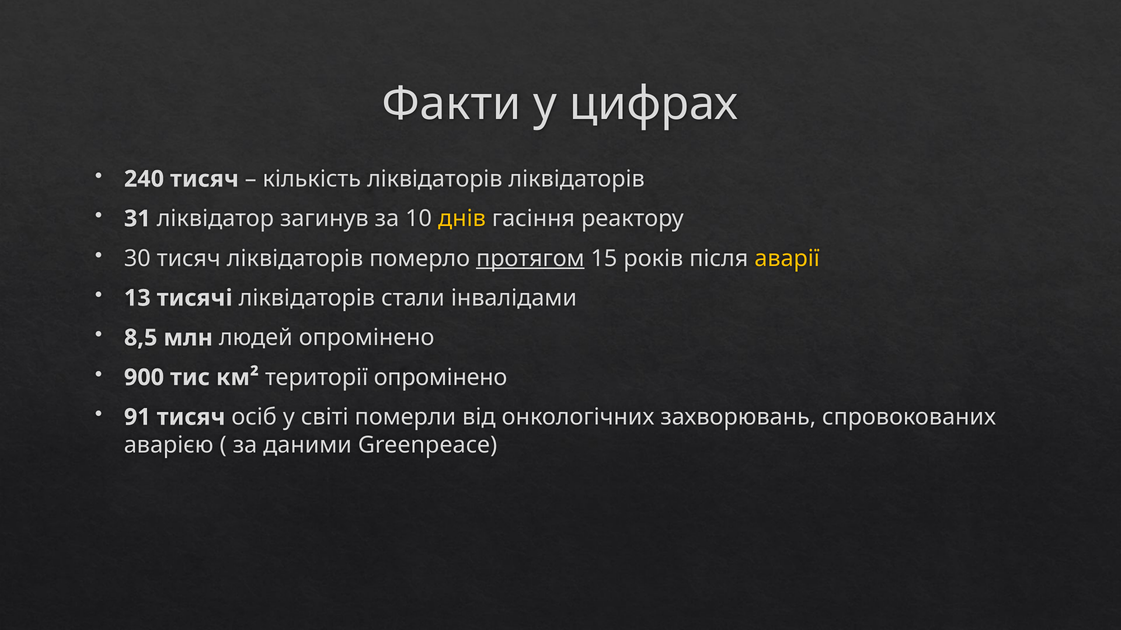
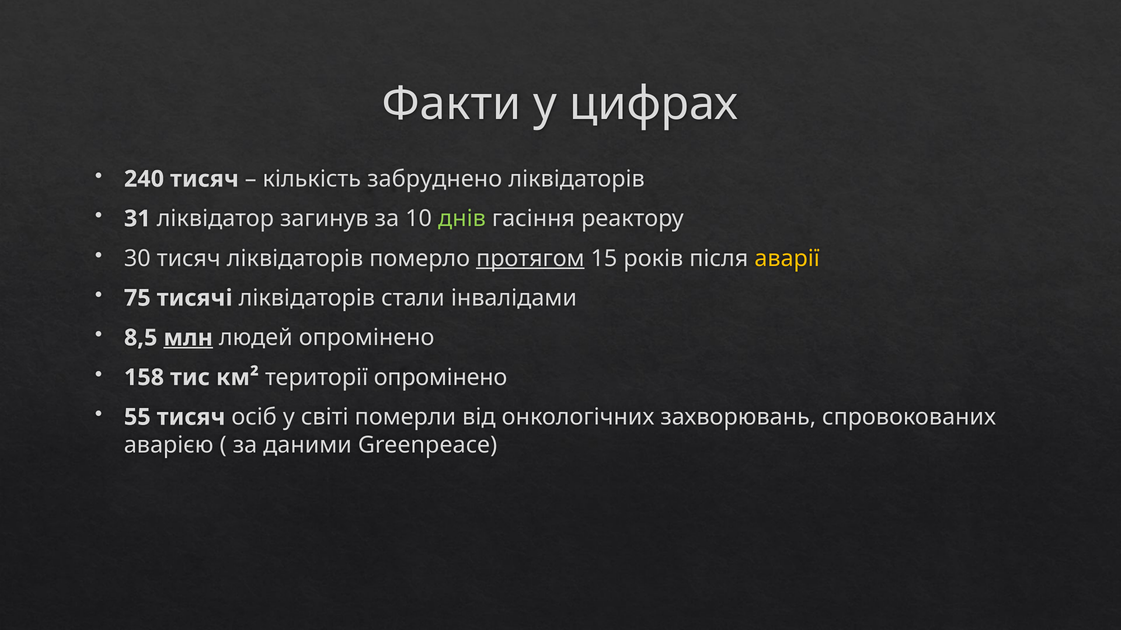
кількість ліквідаторів: ліквідаторів -> забруднено
днів colour: yellow -> light green
13: 13 -> 75
млн underline: none -> present
900: 900 -> 158
91: 91 -> 55
